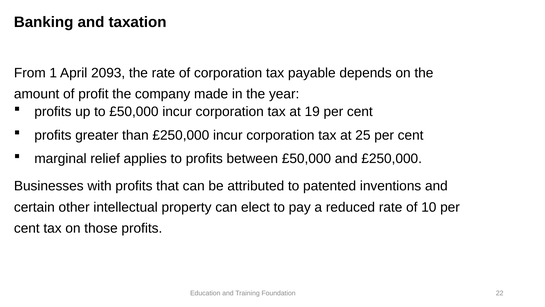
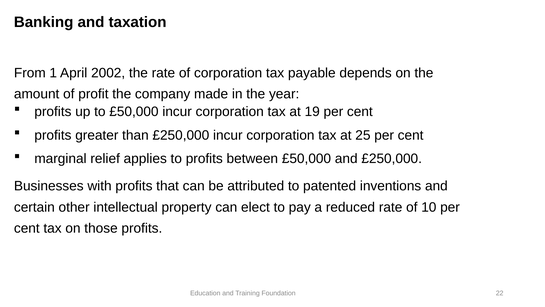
2093: 2093 -> 2002
